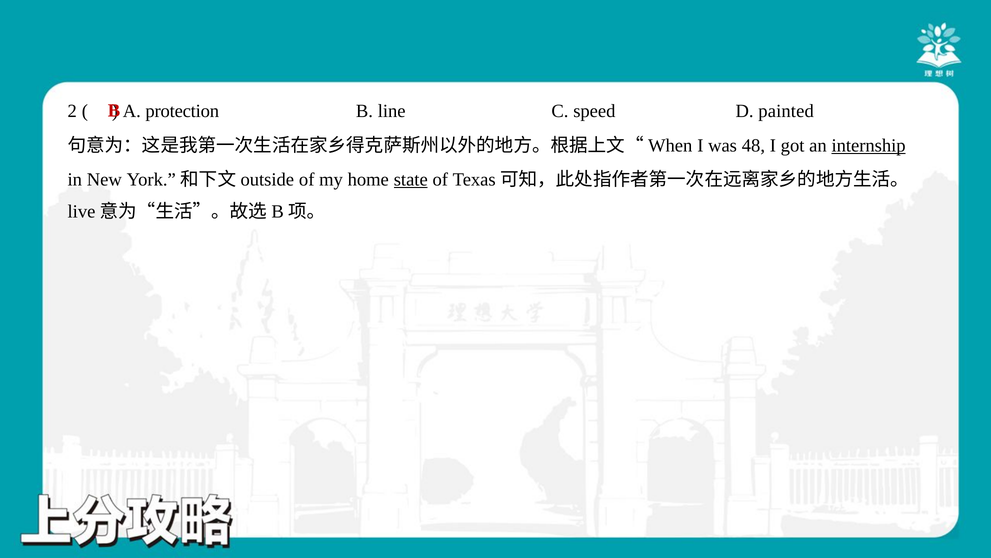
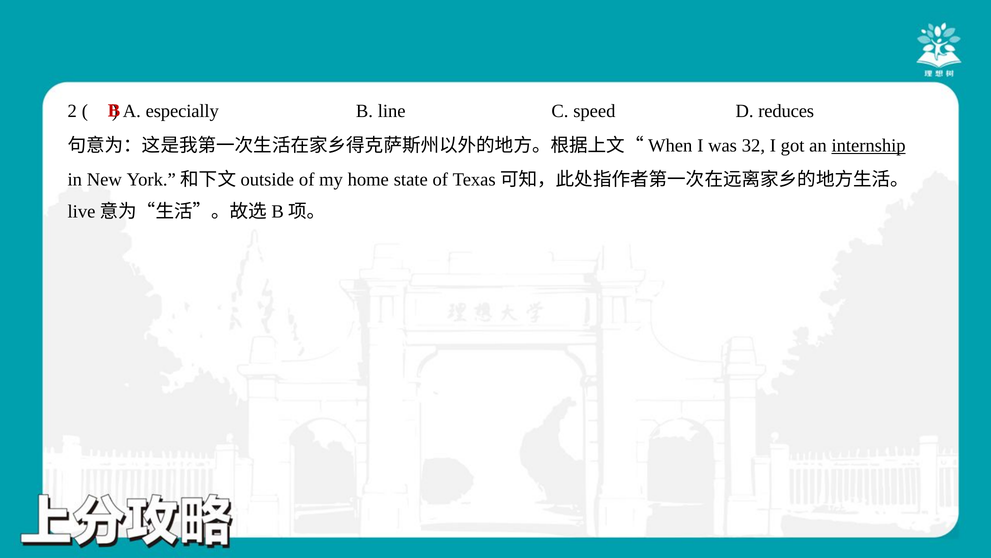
protection: protection -> especially
painted: painted -> reduces
48: 48 -> 32
state underline: present -> none
